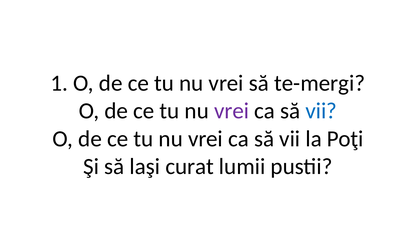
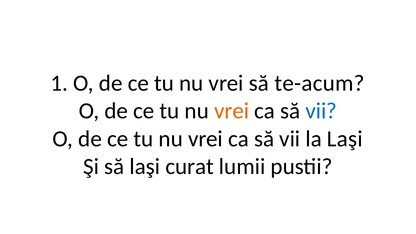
te-mergi: te-mergi -> te-acum
vrei at (232, 111) colour: purple -> orange
la Poţi: Poţi -> Laşi
